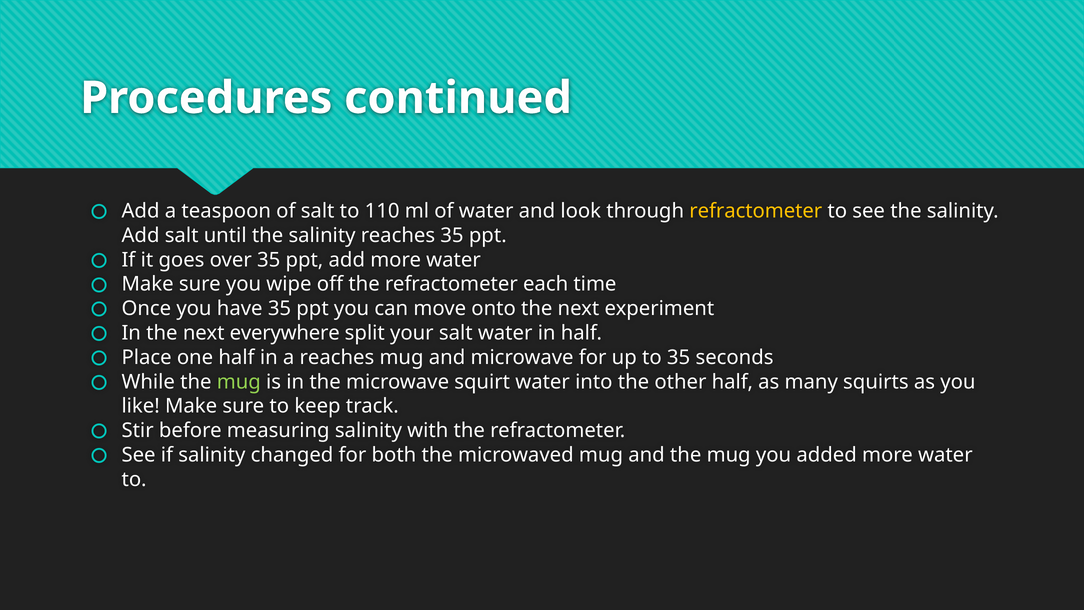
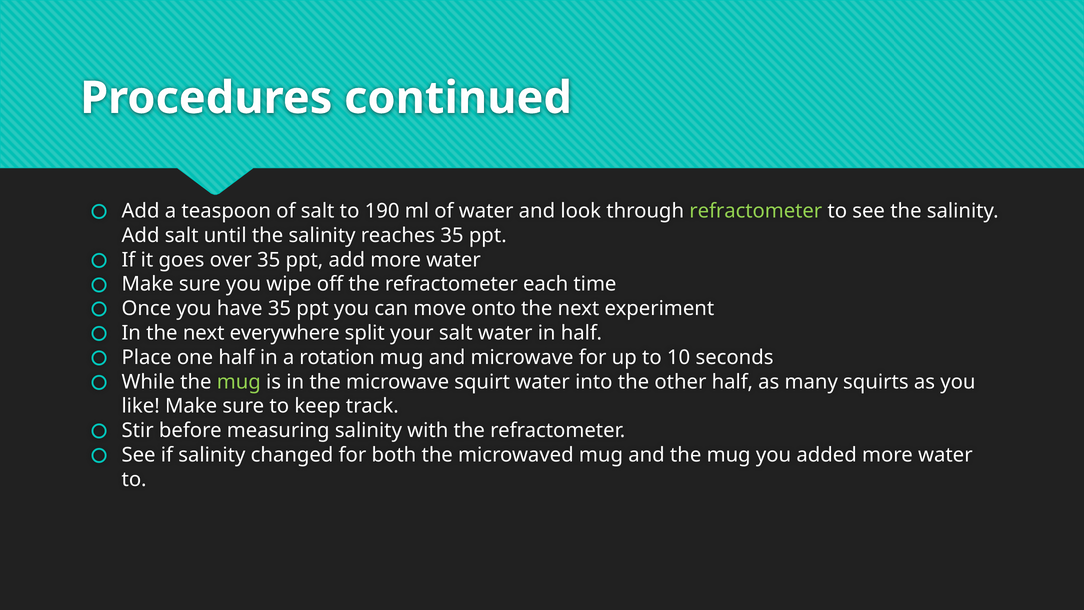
110: 110 -> 190
refractometer at (756, 211) colour: yellow -> light green
a reaches: reaches -> rotation
to 35: 35 -> 10
